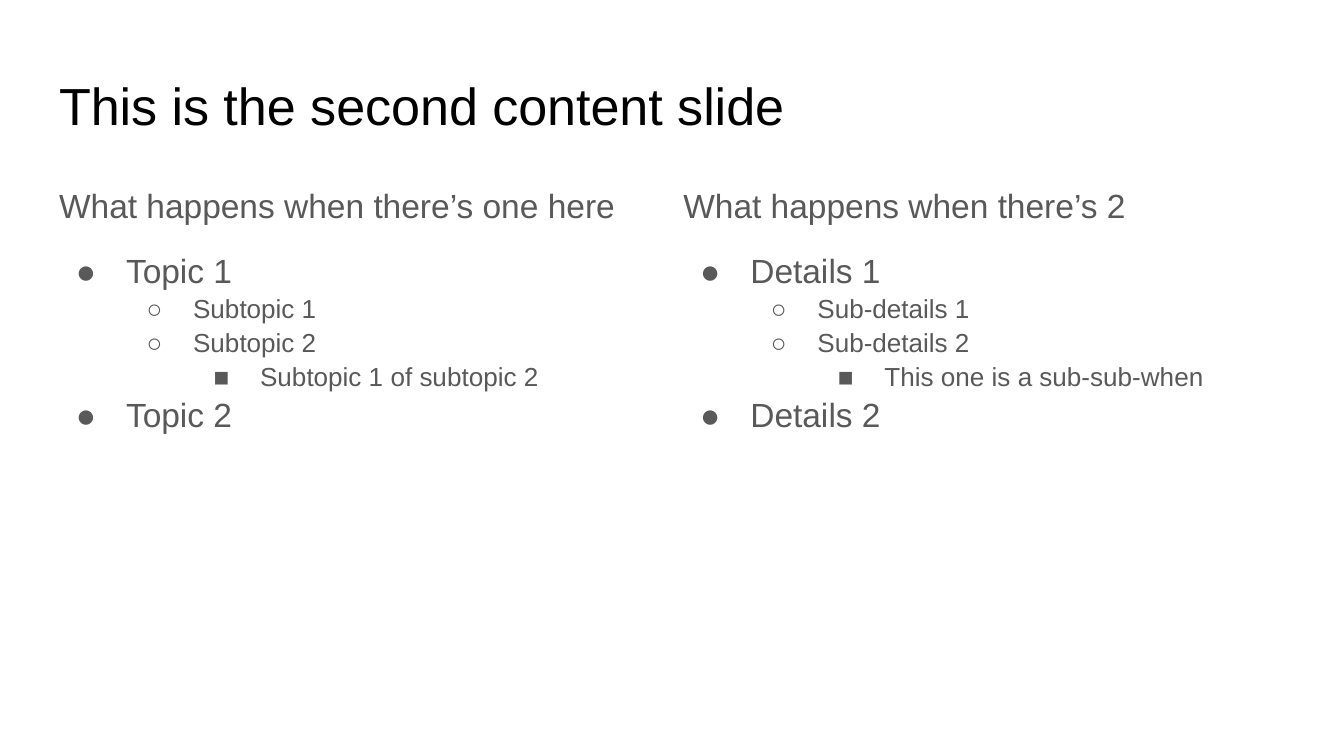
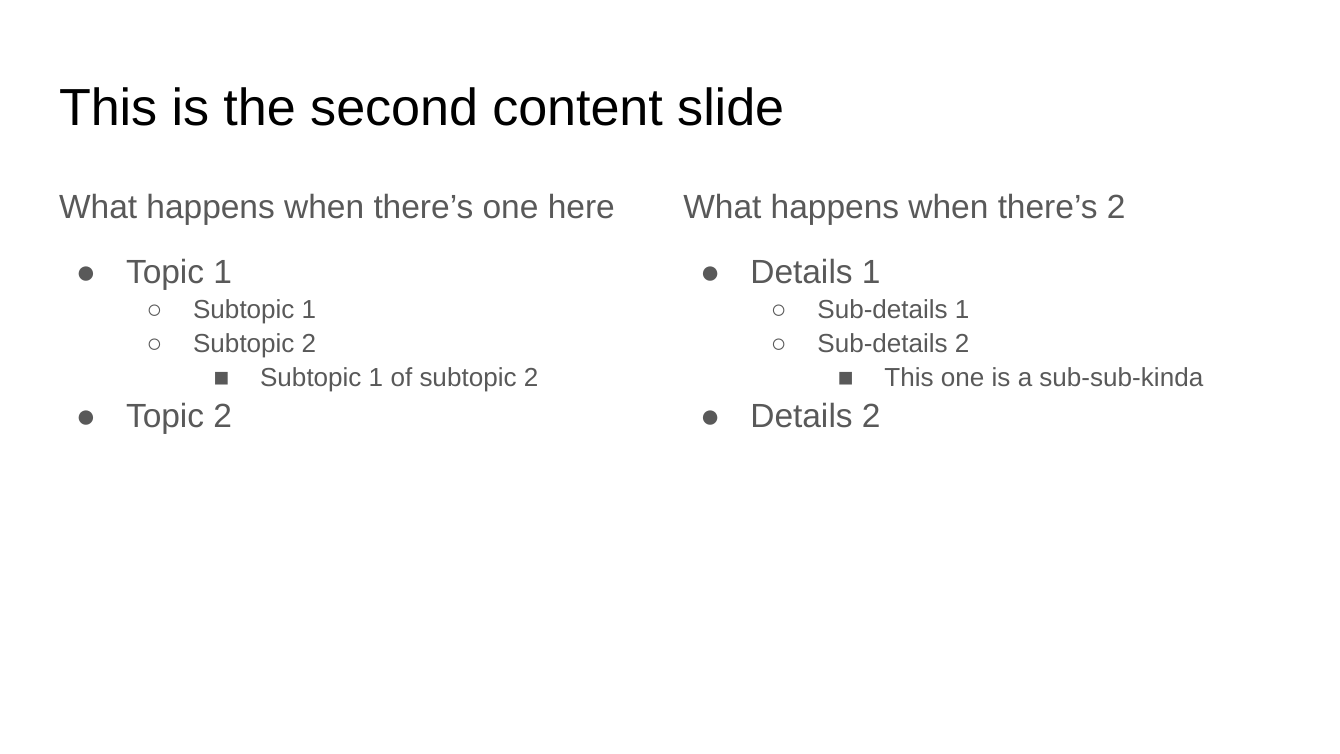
sub-sub-when: sub-sub-when -> sub-sub-kinda
